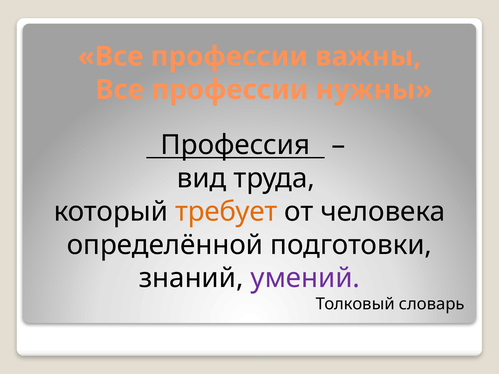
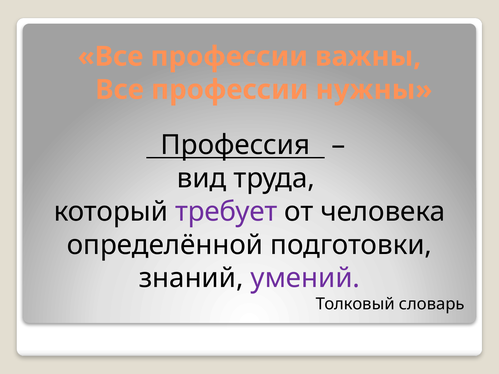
требует colour: orange -> purple
